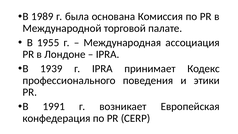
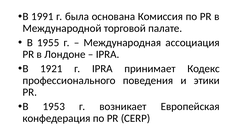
1989: 1989 -> 1991
1939: 1939 -> 1921
1991: 1991 -> 1953
